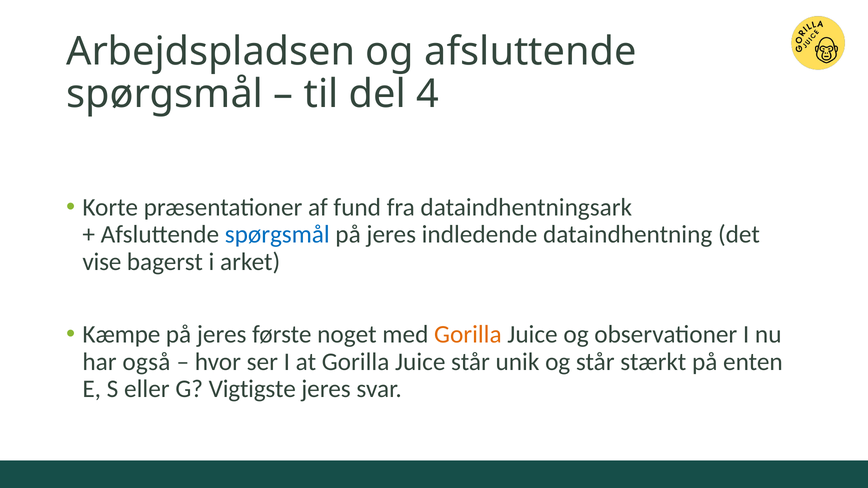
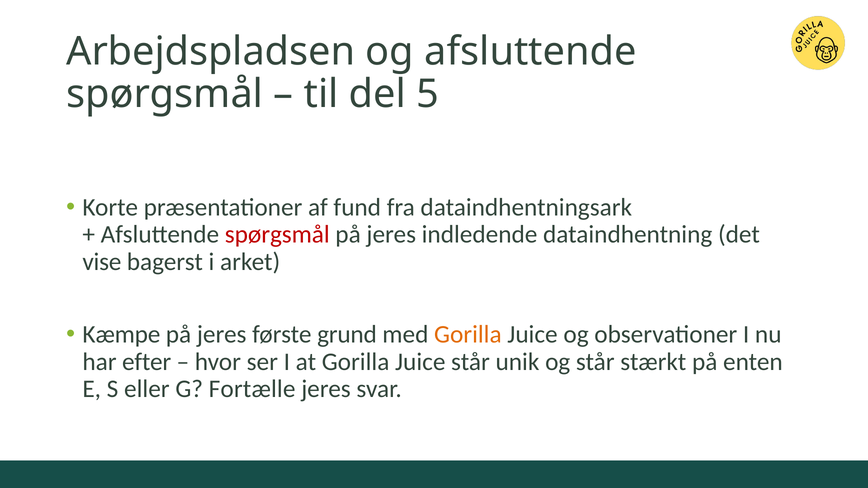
4: 4 -> 5
spørgsmål at (277, 235) colour: blue -> red
noget: noget -> grund
også: også -> efter
Vigtigste: Vigtigste -> Fortælle
